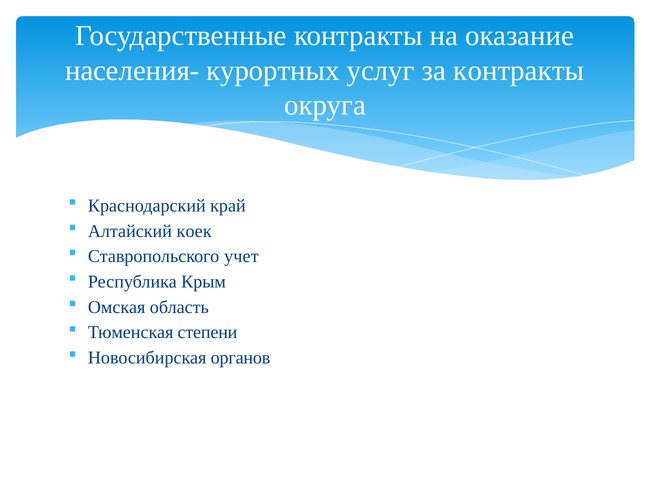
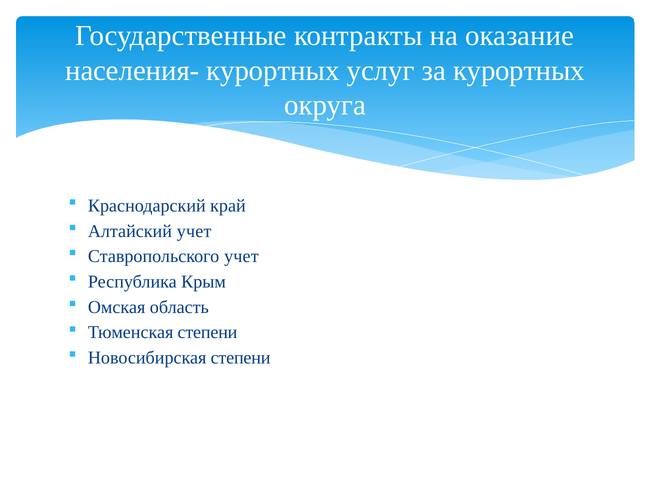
за контракты: контракты -> курортных
Алтайский коек: коек -> учет
Новосибирская органов: органов -> степени
